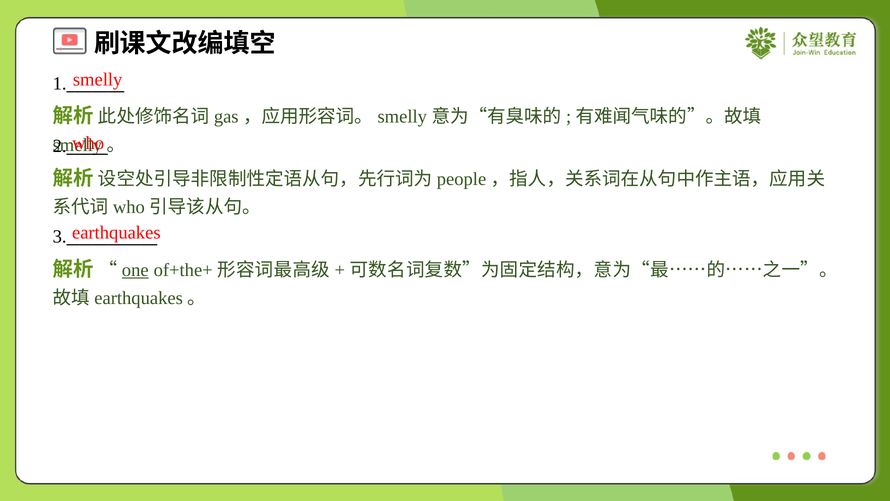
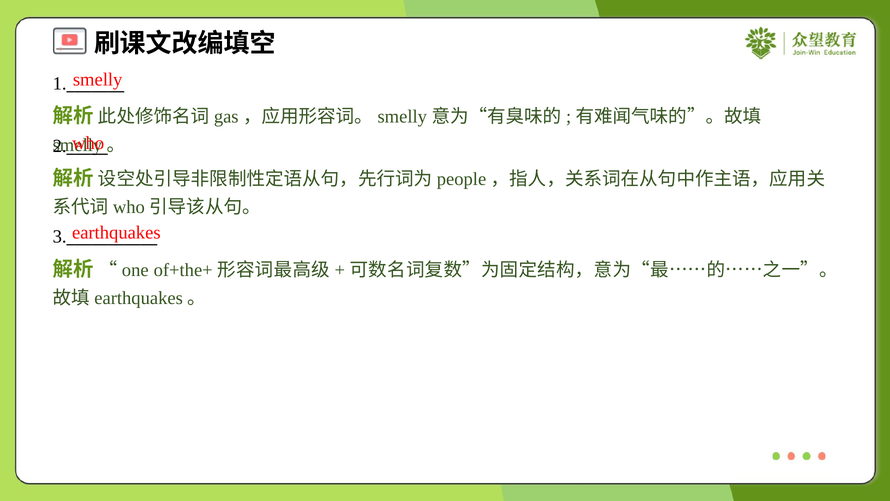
one underline: present -> none
